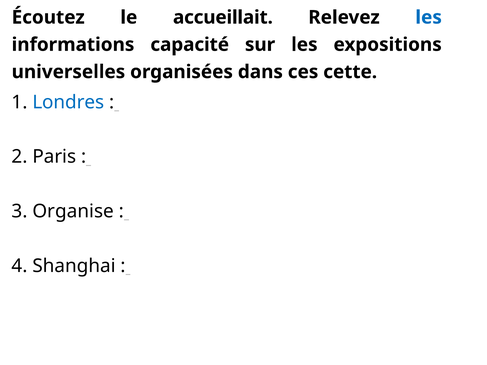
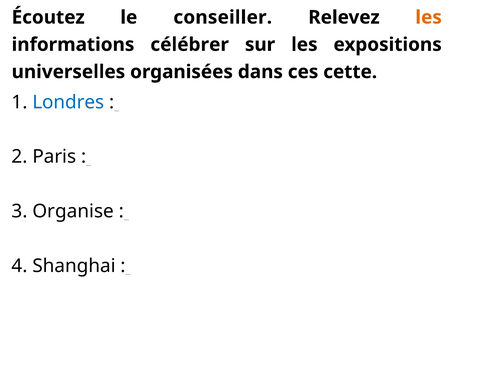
accueillait: accueillait -> conseiller
les at (429, 17) colour: blue -> orange
capacité: capacité -> célébrer
